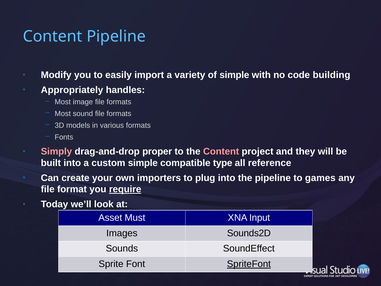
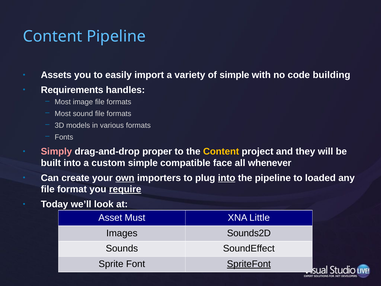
Modify: Modify -> Assets
Appropriately: Appropriately -> Requirements
Content at (221, 151) colour: pink -> yellow
type: type -> face
reference: reference -> whenever
own underline: none -> present
into at (227, 178) underline: none -> present
games: games -> loaded
Input: Input -> Little
